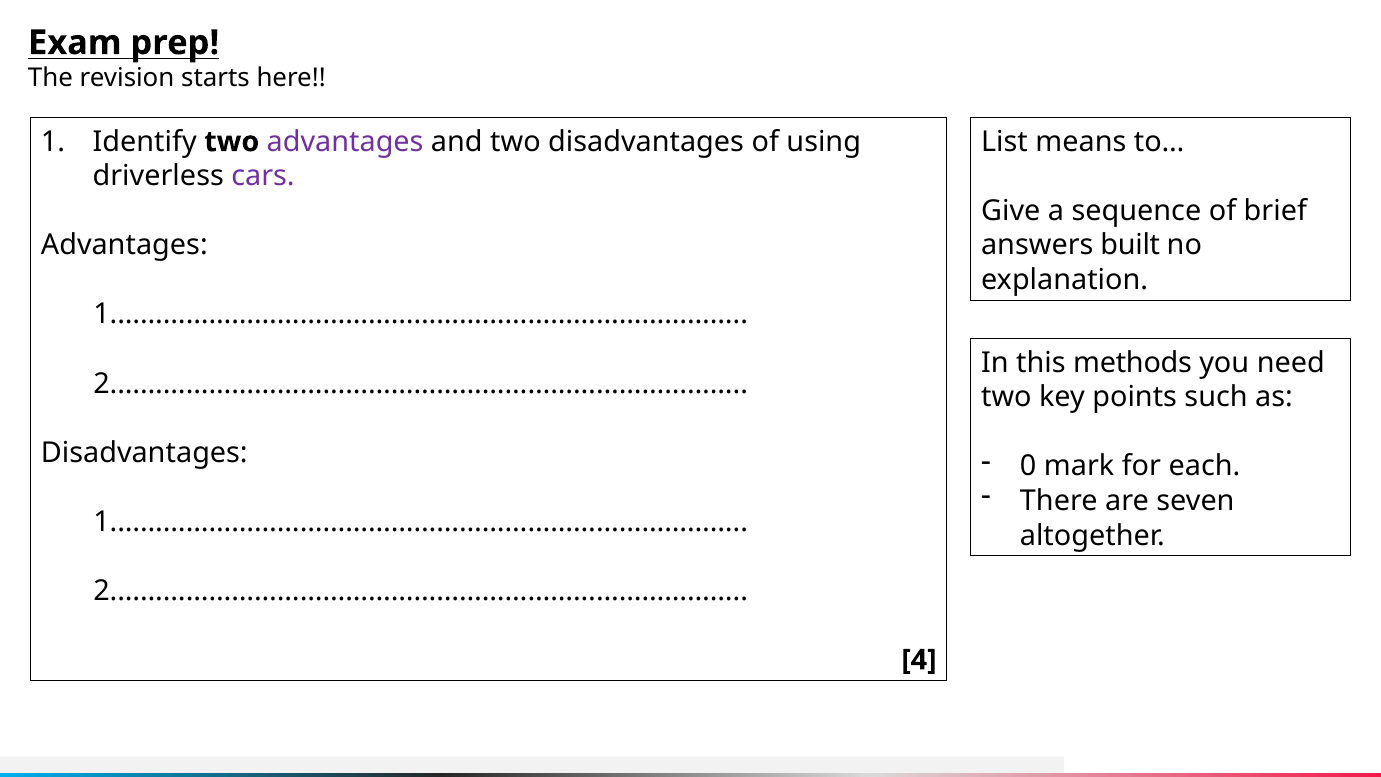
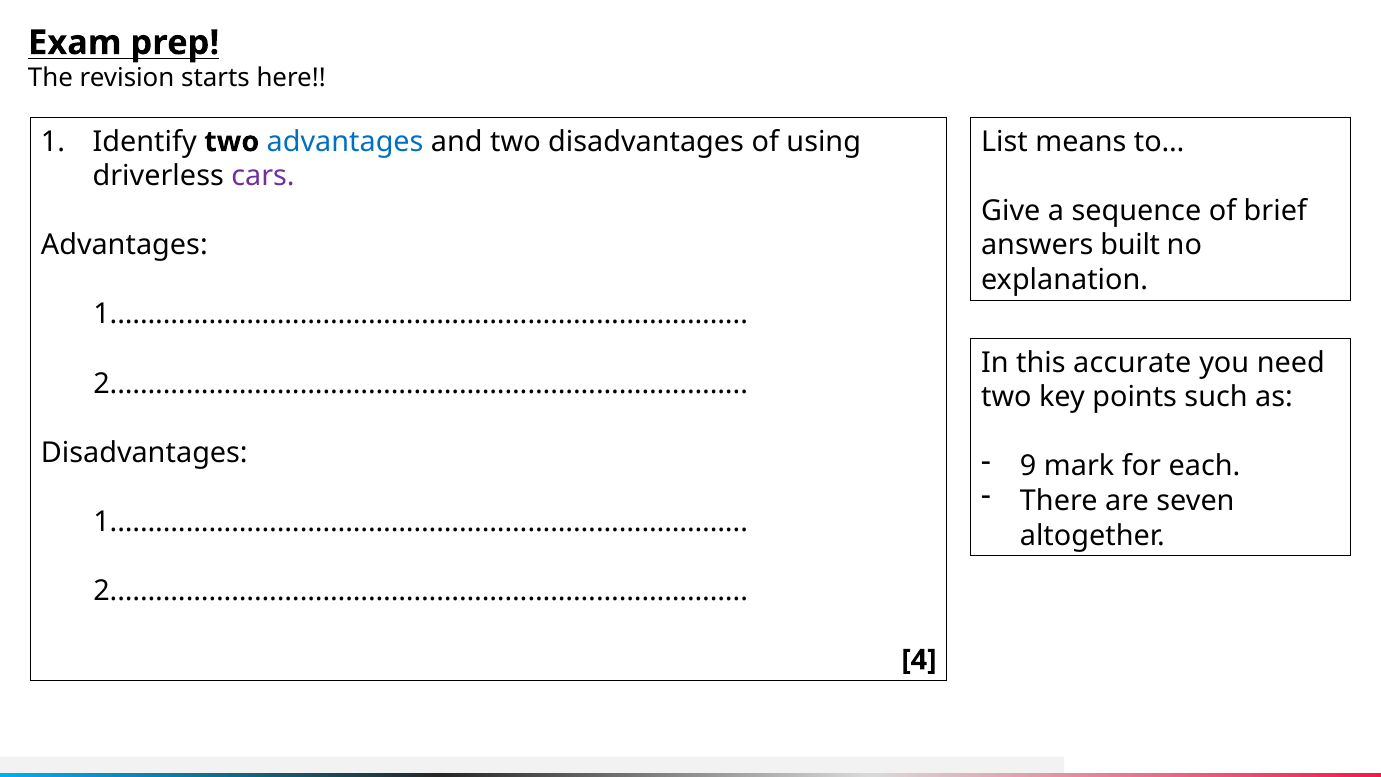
advantages at (345, 142) colour: purple -> blue
methods: methods -> accurate
0: 0 -> 9
